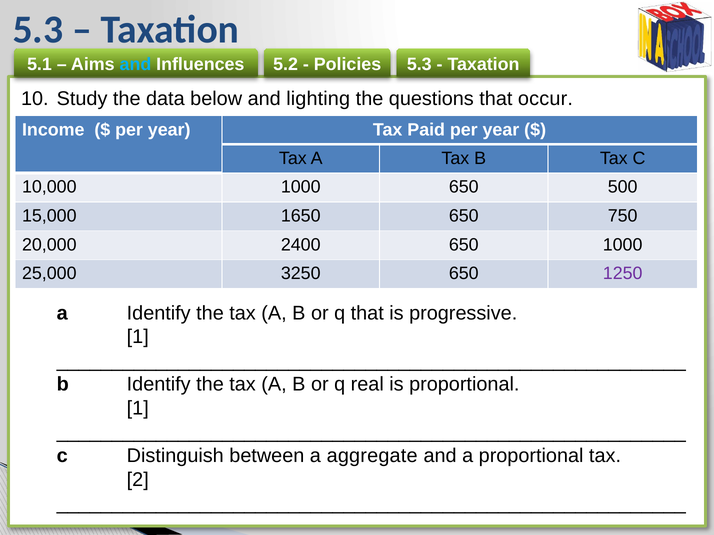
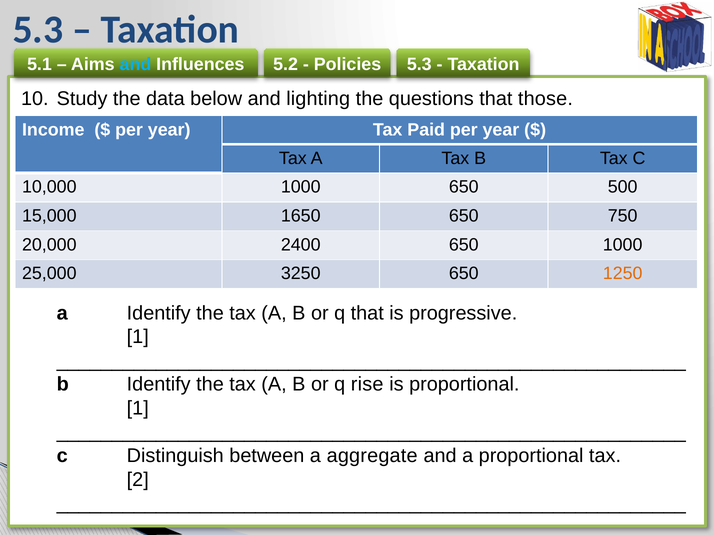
occur: occur -> those
1250 colour: purple -> orange
real: real -> rise
